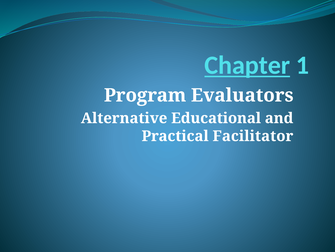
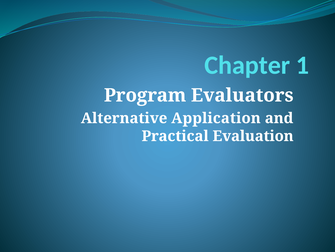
Chapter underline: present -> none
Educational: Educational -> Application
Facilitator: Facilitator -> Evaluation
